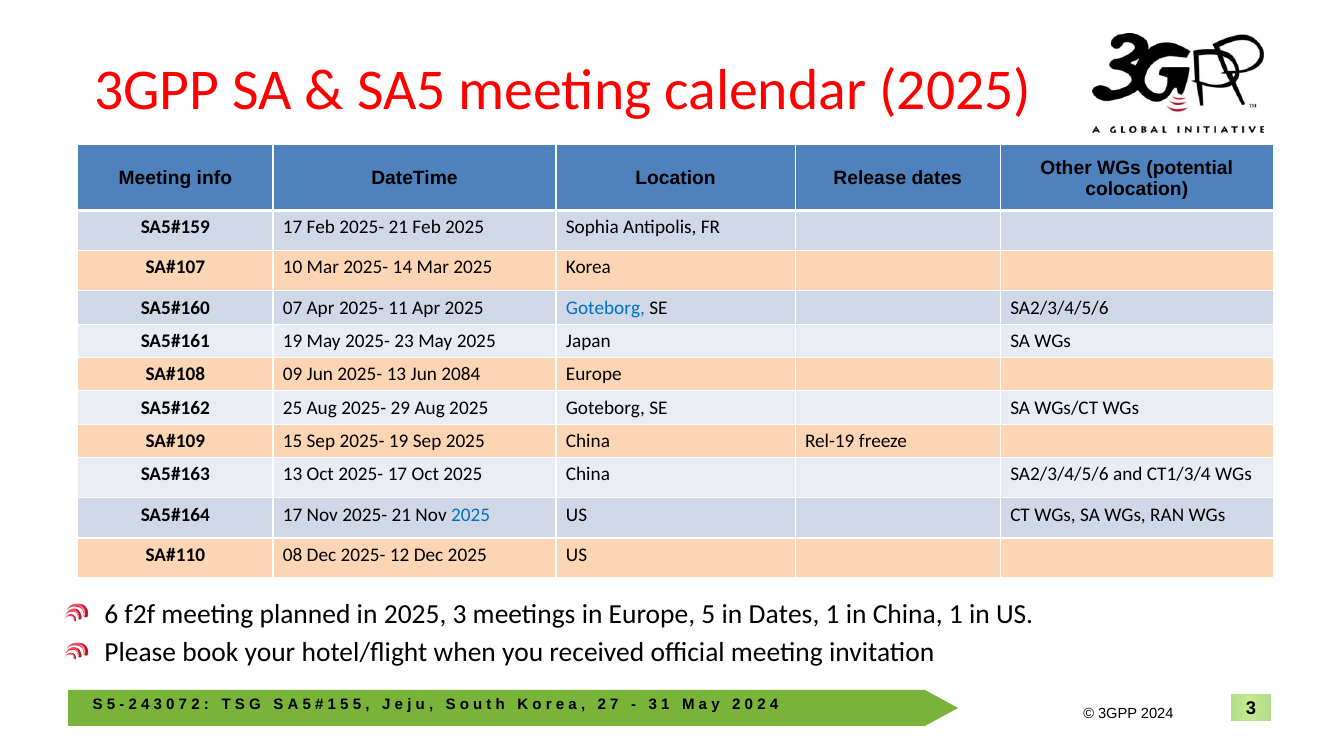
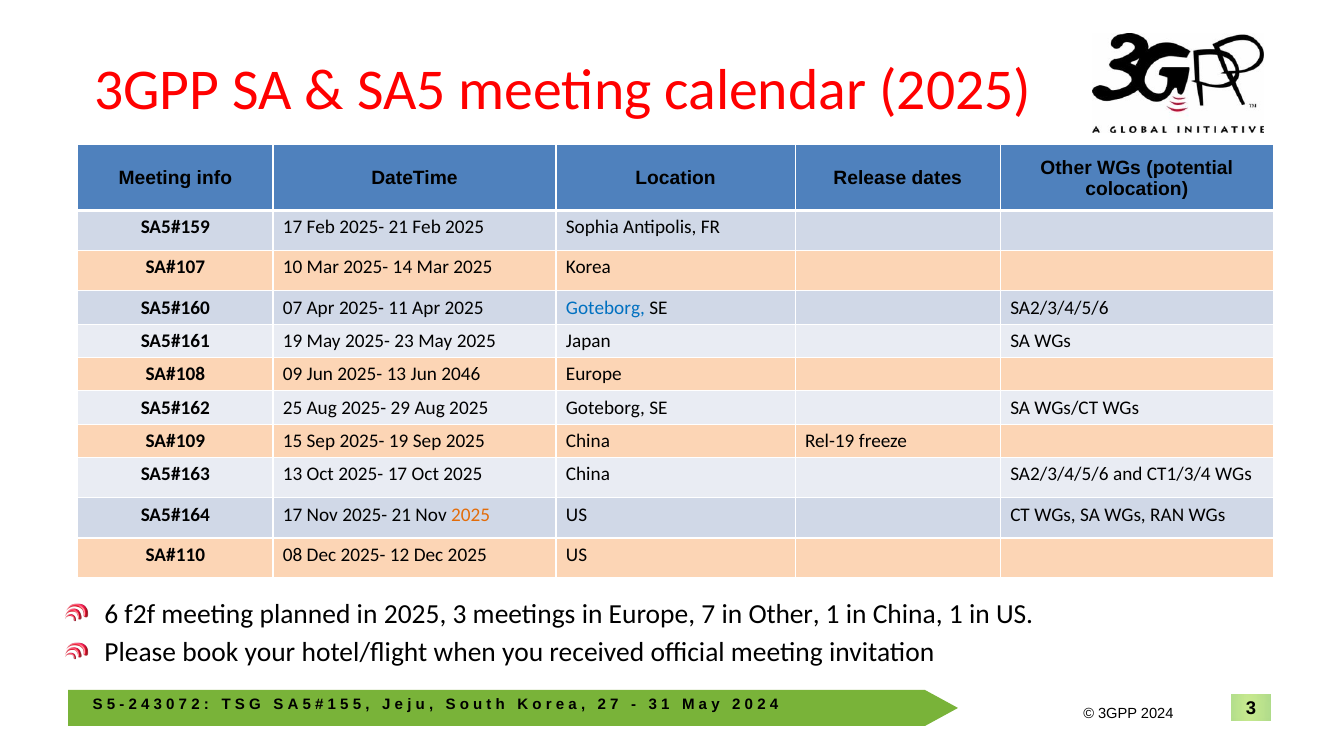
2084: 2084 -> 2046
2025 at (471, 515) colour: blue -> orange
Europe 5: 5 -> 7
in Dates: Dates -> Other
